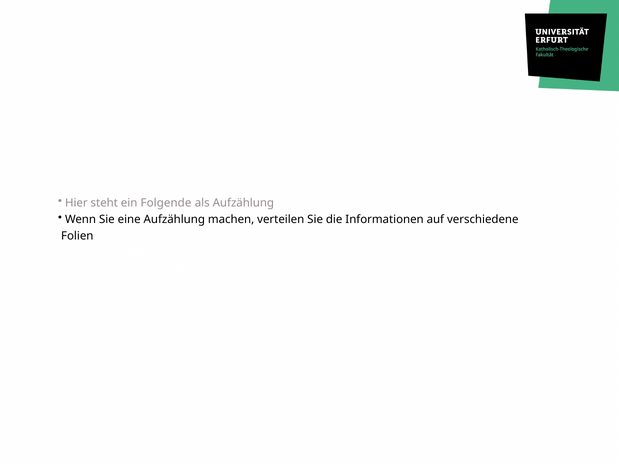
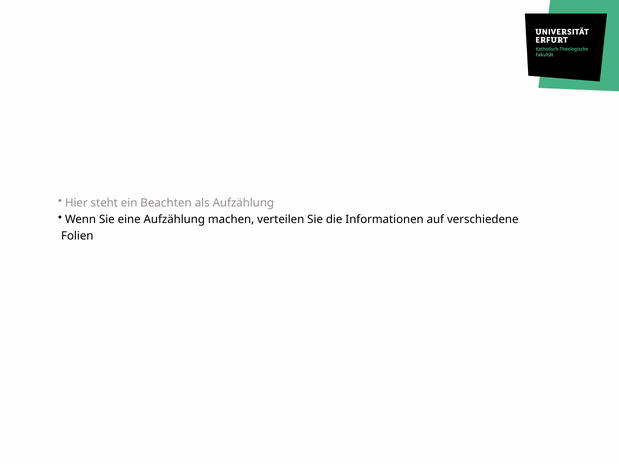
Folgende: Folgende -> Beachten
